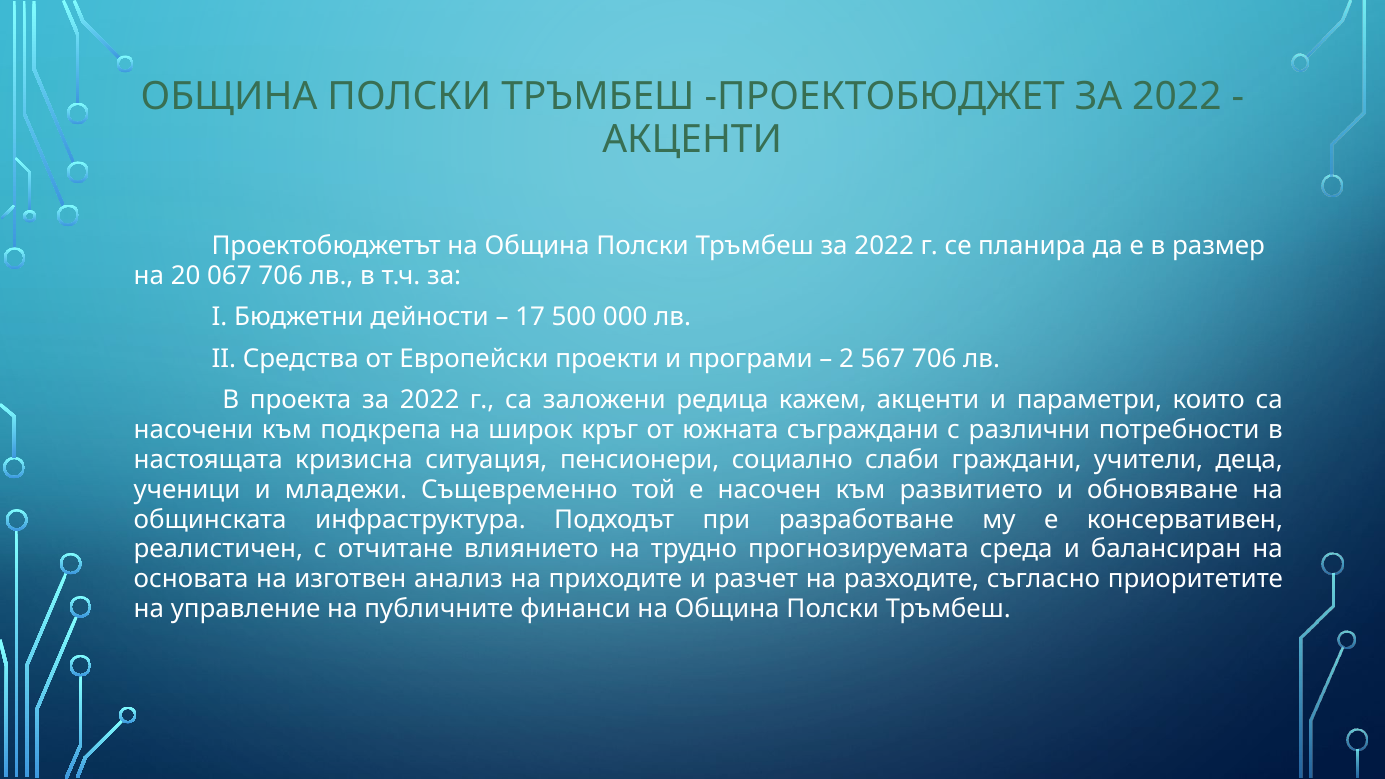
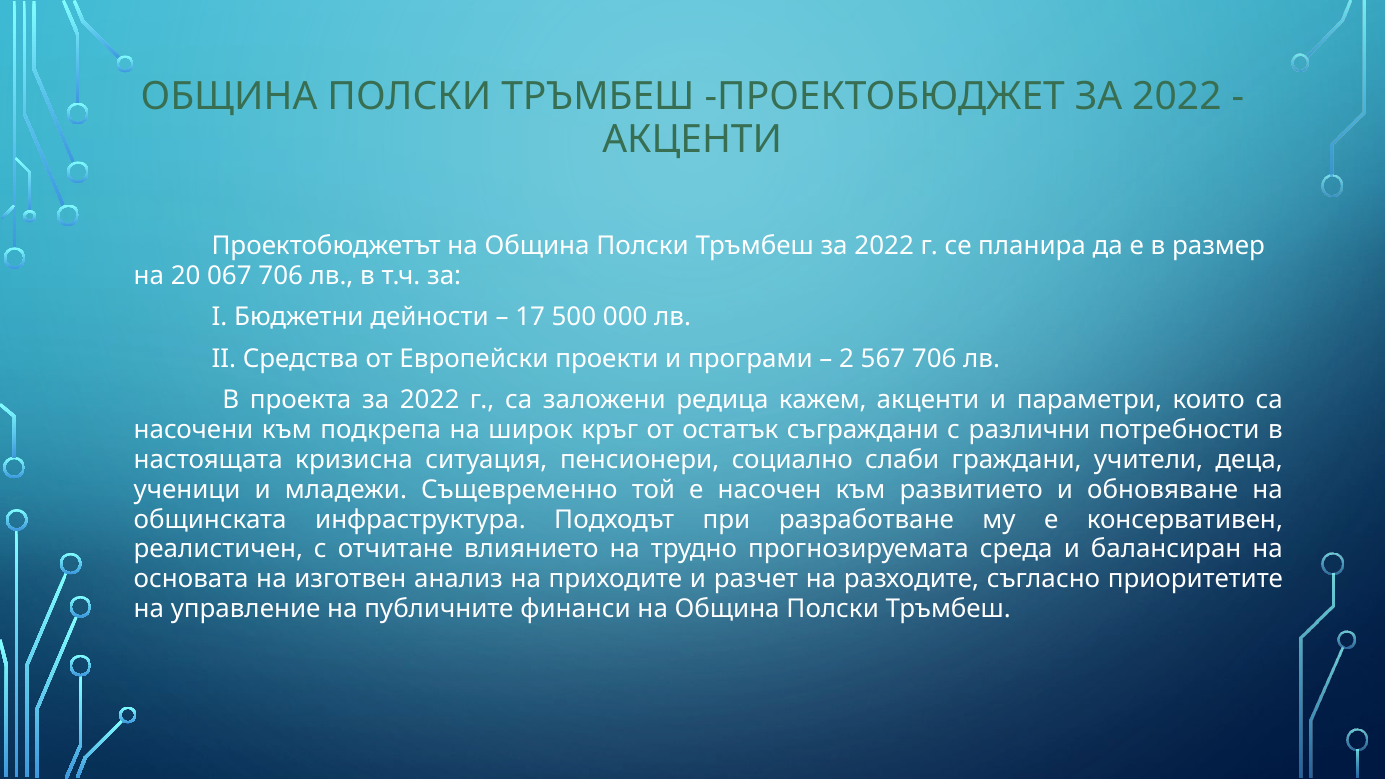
южната: южната -> остатък
